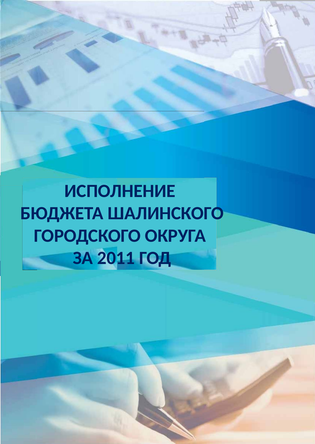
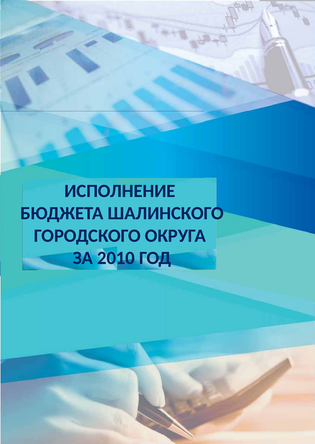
2011: 2011 -> 2010
